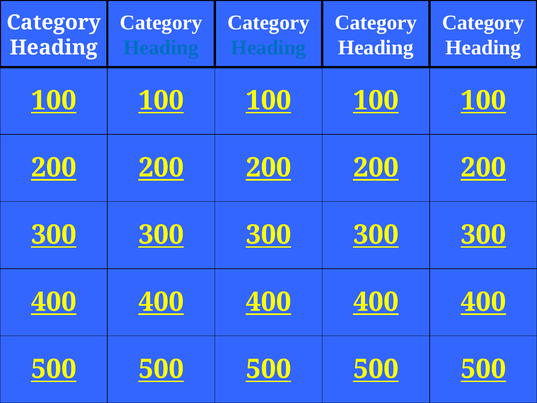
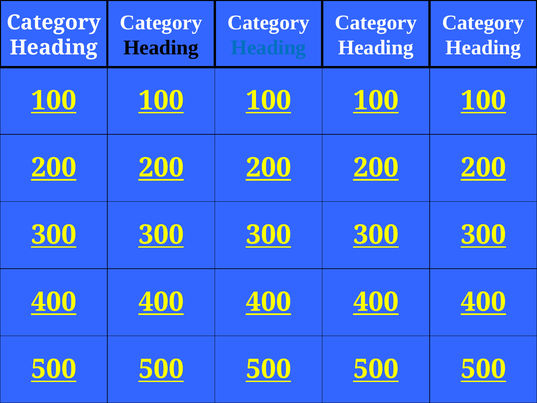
Heading at (161, 48) colour: blue -> black
